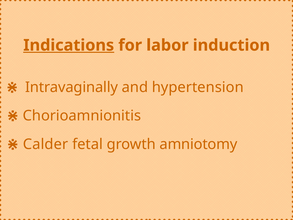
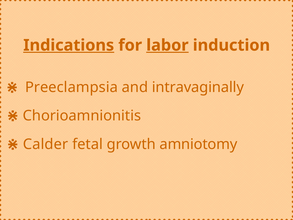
labor underline: none -> present
Intravaginally: Intravaginally -> Preeclampsia
hypertension: hypertension -> intravaginally
